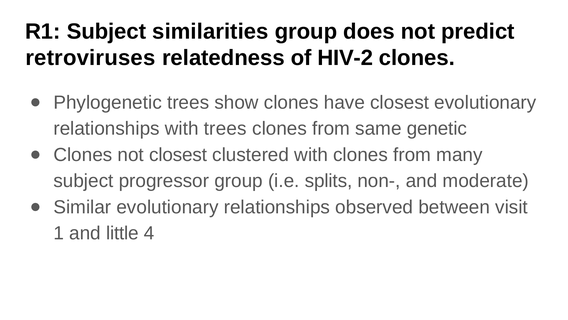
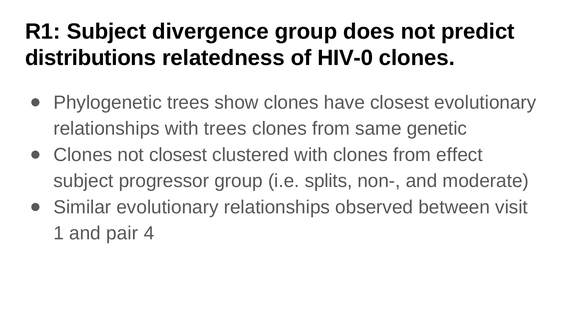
similarities: similarities -> divergence
retroviruses: retroviruses -> distributions
HIV-2: HIV-2 -> HIV-0
many: many -> effect
little: little -> pair
